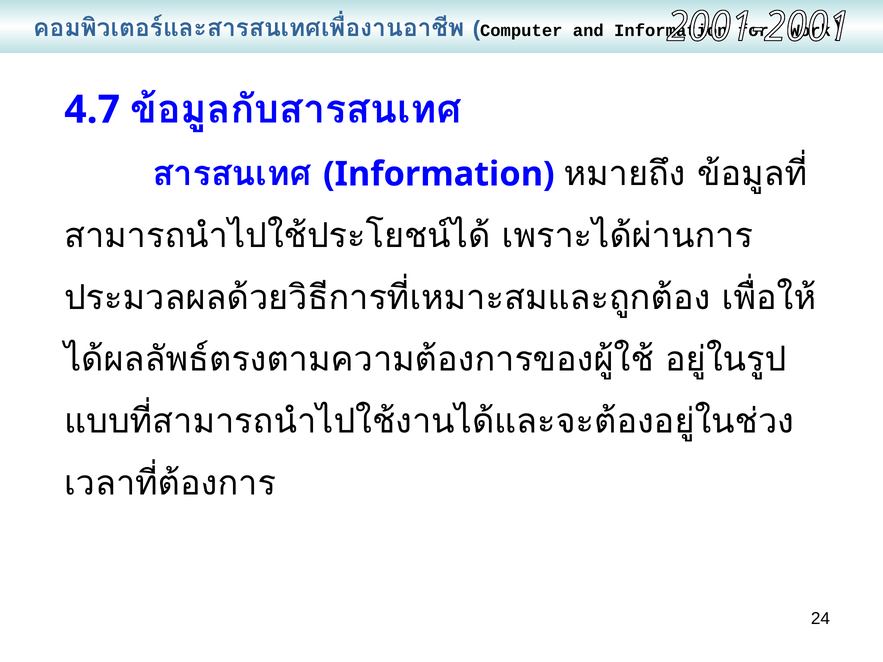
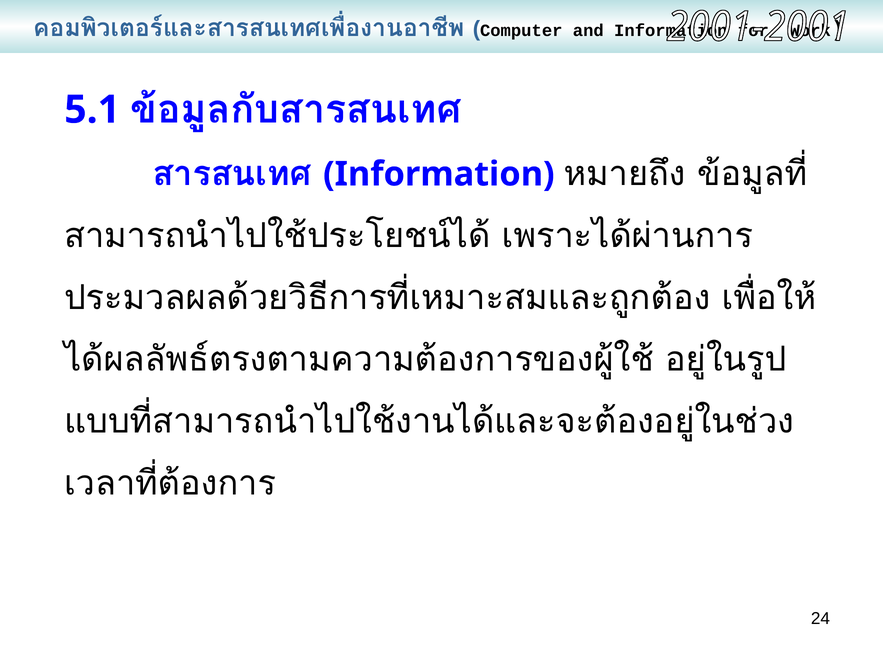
4.7: 4.7 -> 5.1
